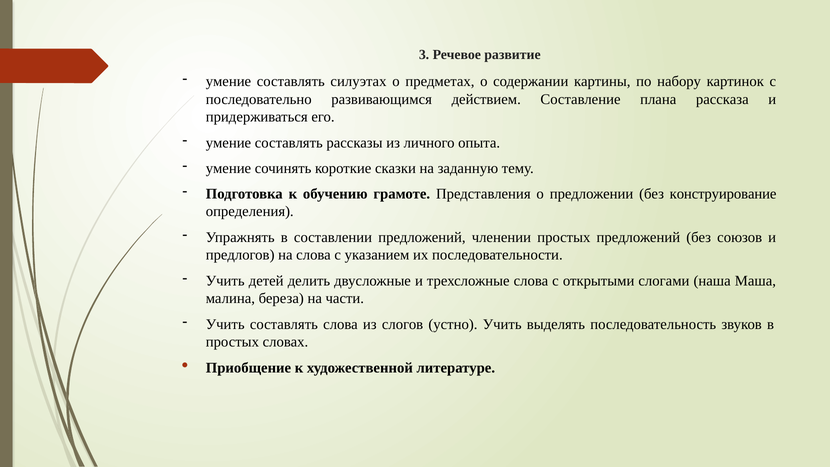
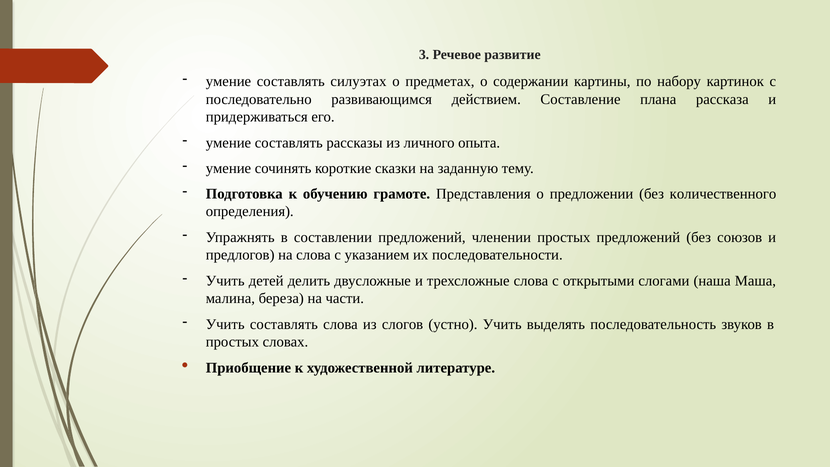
конструирование: конструирование -> количественного
